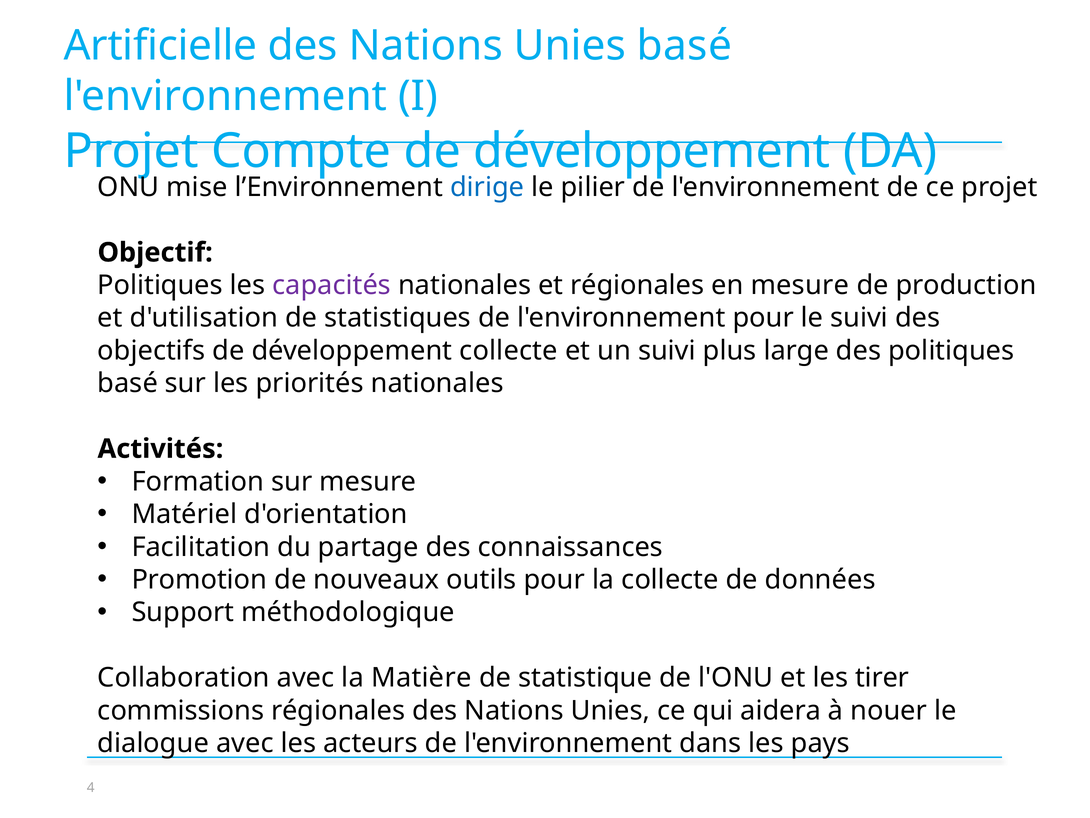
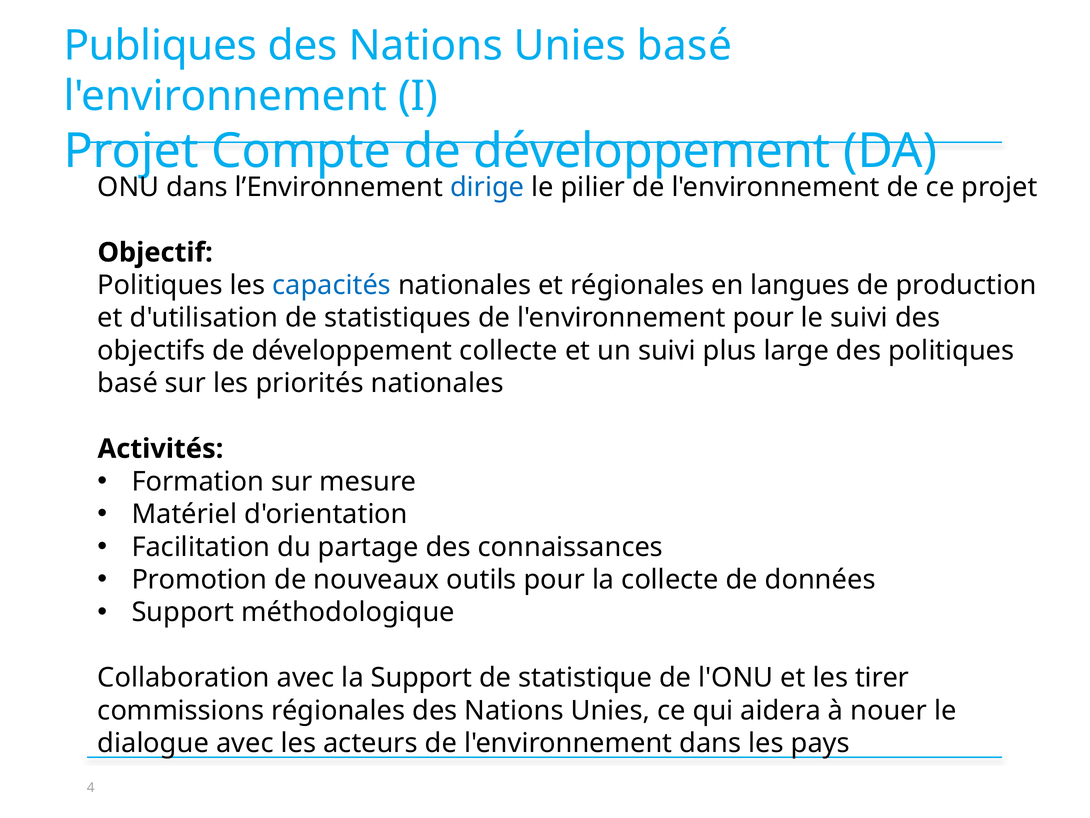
Artificielle: Artificielle -> Publiques
ONU mise: mise -> dans
capacités colour: purple -> blue
en mesure: mesure -> langues
la Matière: Matière -> Support
